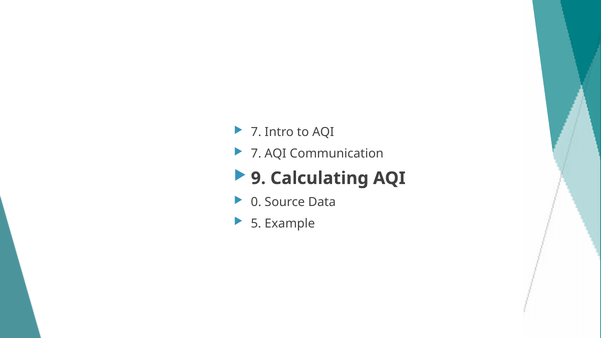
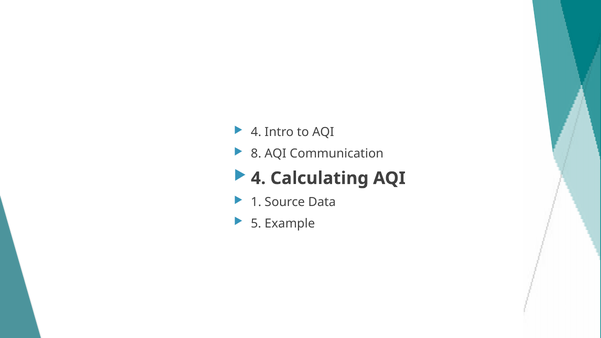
7 at (256, 132): 7 -> 4
7 at (256, 154): 7 -> 8
9 at (258, 178): 9 -> 4
0: 0 -> 1
